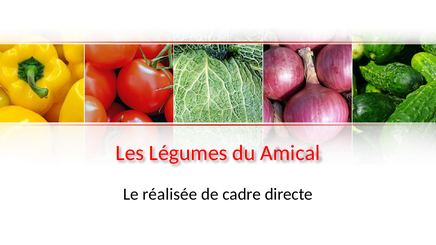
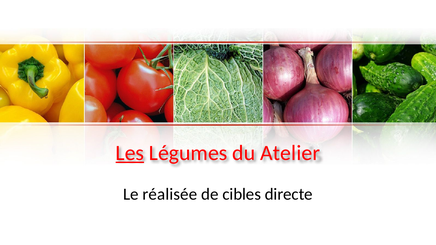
Les underline: none -> present
Amical: Amical -> Atelier
cadre: cadre -> cibles
